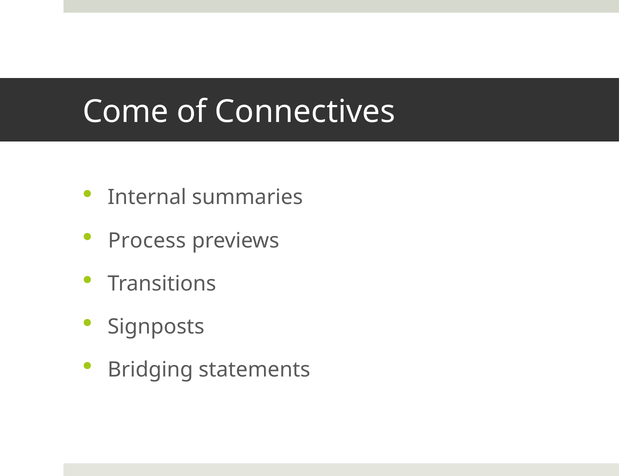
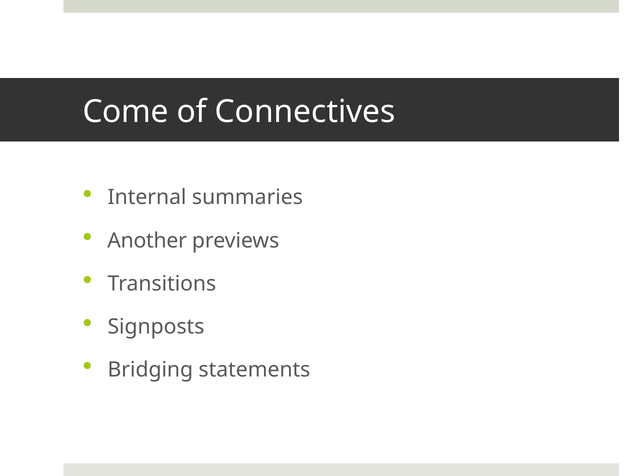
Process: Process -> Another
